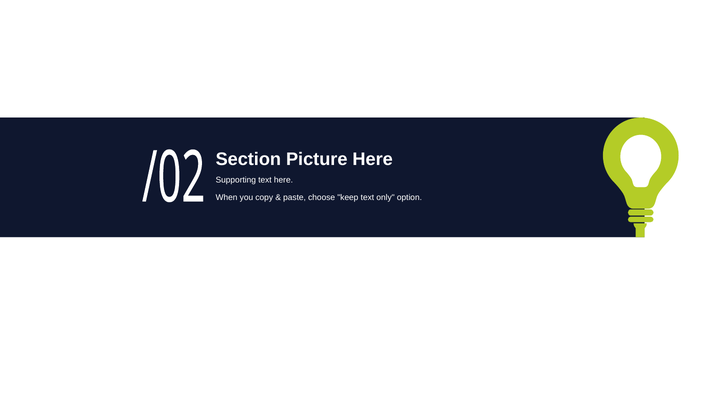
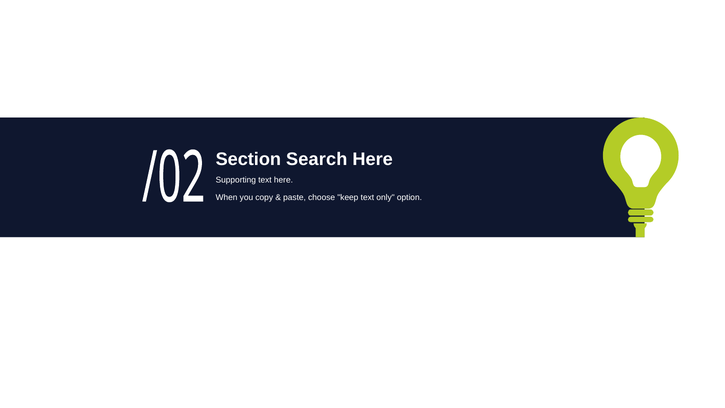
Picture: Picture -> Search
